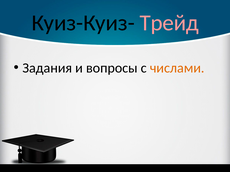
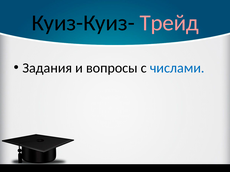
числами colour: orange -> blue
